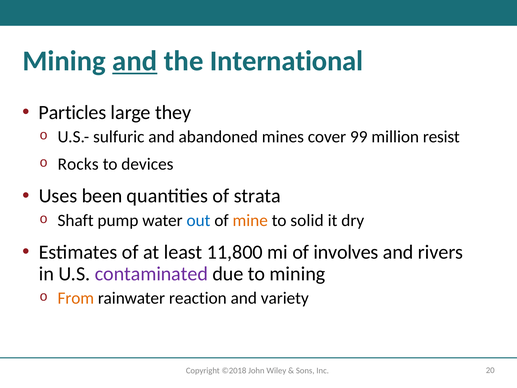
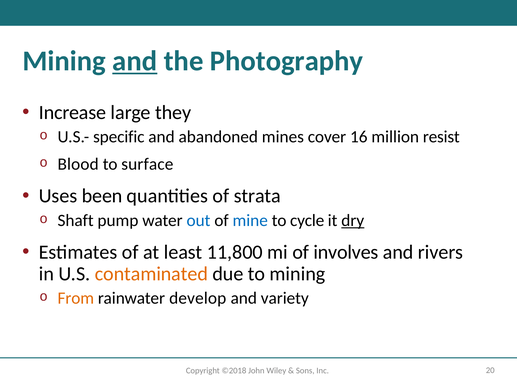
International: International -> Photography
Particles: Particles -> Increase
sulfuric: sulfuric -> specific
99: 99 -> 16
Rocks: Rocks -> Blood
devices: devices -> surface
mine colour: orange -> blue
solid: solid -> cycle
dry underline: none -> present
contaminated colour: purple -> orange
reaction: reaction -> develop
